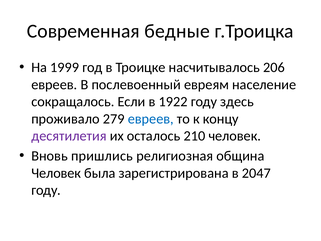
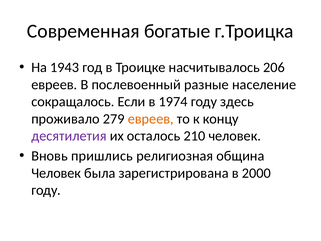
бедные: бедные -> богатые
1999: 1999 -> 1943
евреям: евреям -> разные
1922: 1922 -> 1974
евреев at (151, 119) colour: blue -> orange
2047: 2047 -> 2000
